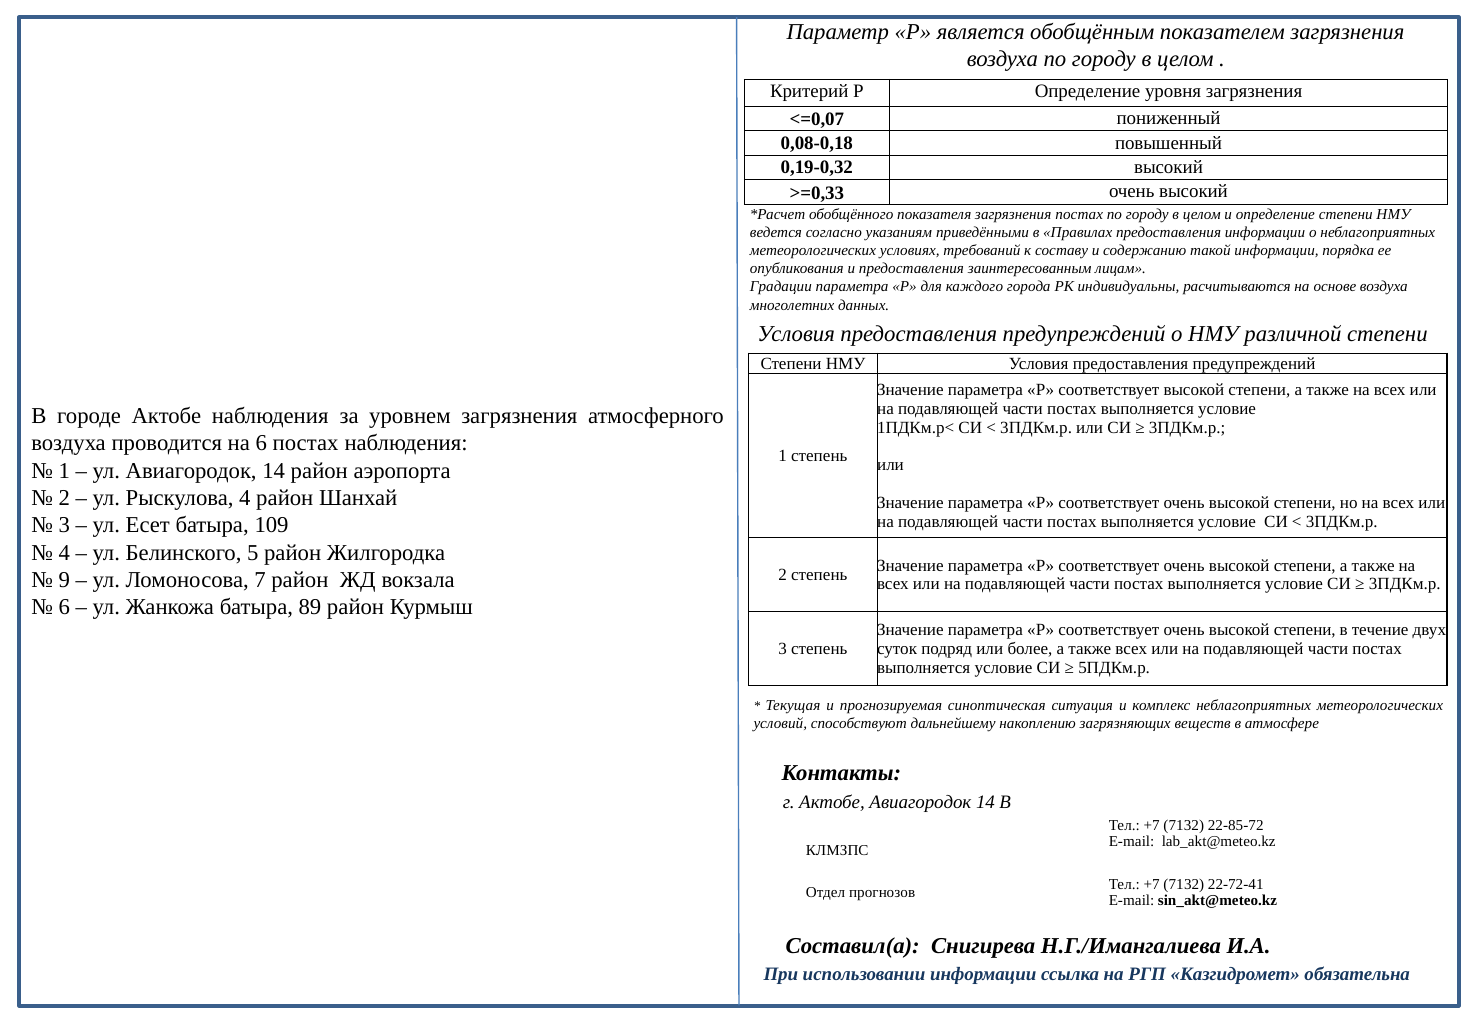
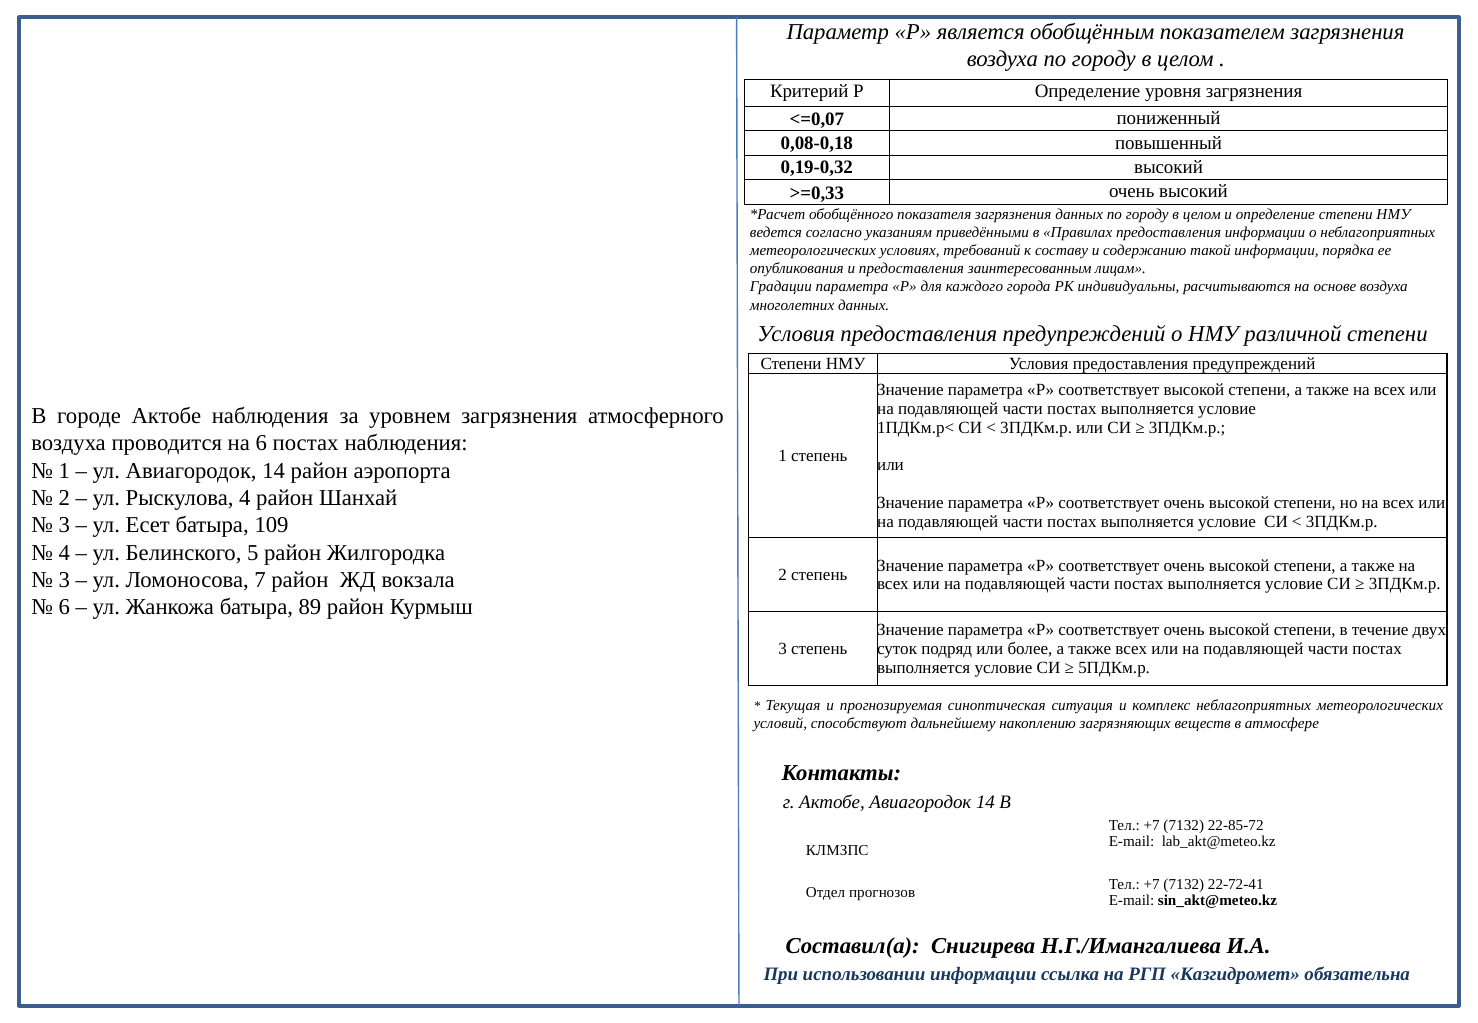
загрязнения постах: постах -> данных
9 at (64, 580): 9 -> 3
